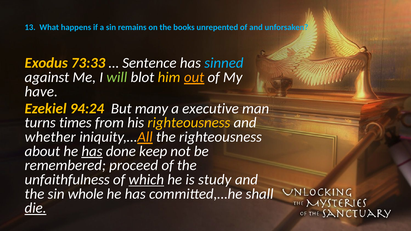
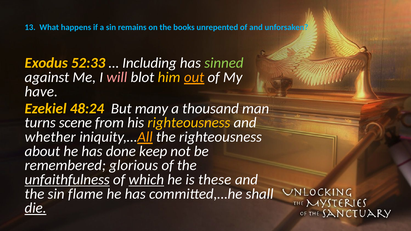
73:33: 73:33 -> 52:33
Sentence: Sentence -> Including
sinned colour: light blue -> light green
will colour: light green -> pink
94:24: 94:24 -> 48:24
executive: executive -> thousand
times: times -> scene
has at (92, 151) underline: present -> none
proceed: proceed -> glorious
unfaithfulness underline: none -> present
study: study -> these
whole: whole -> flame
